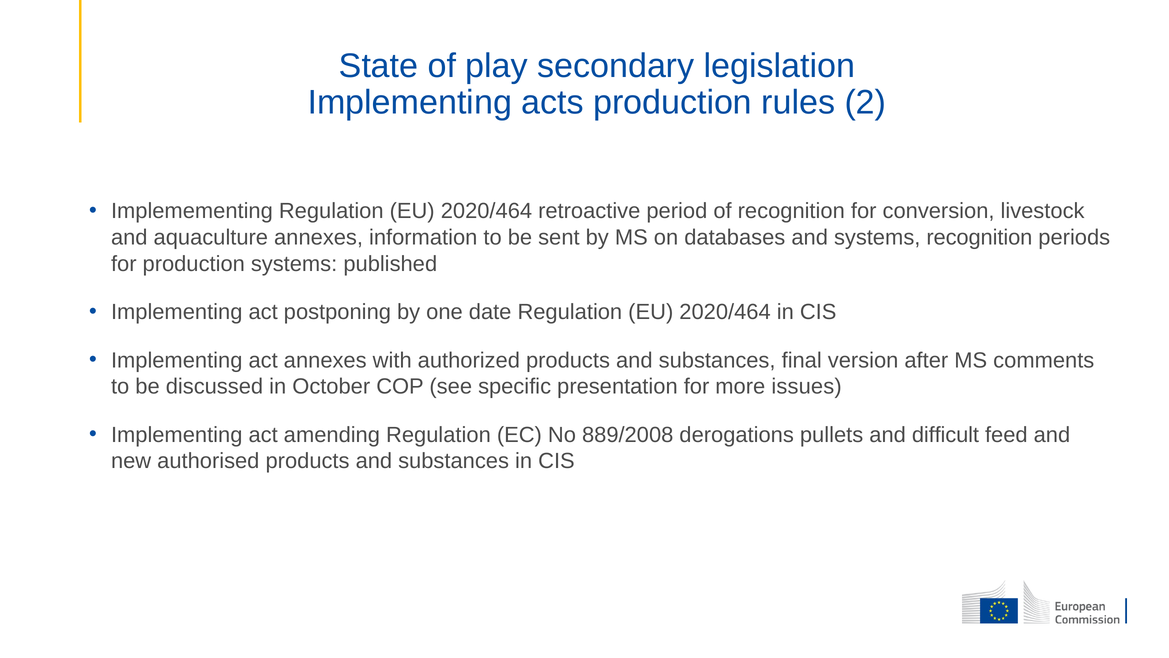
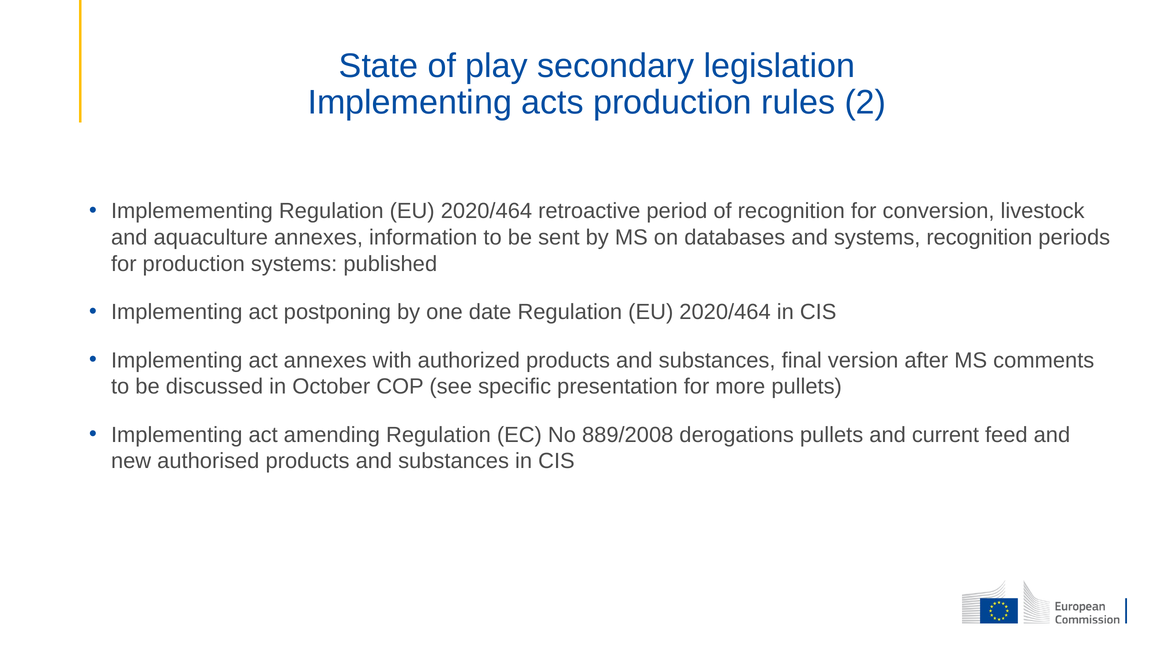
more issues: issues -> pullets
difficult: difficult -> current
